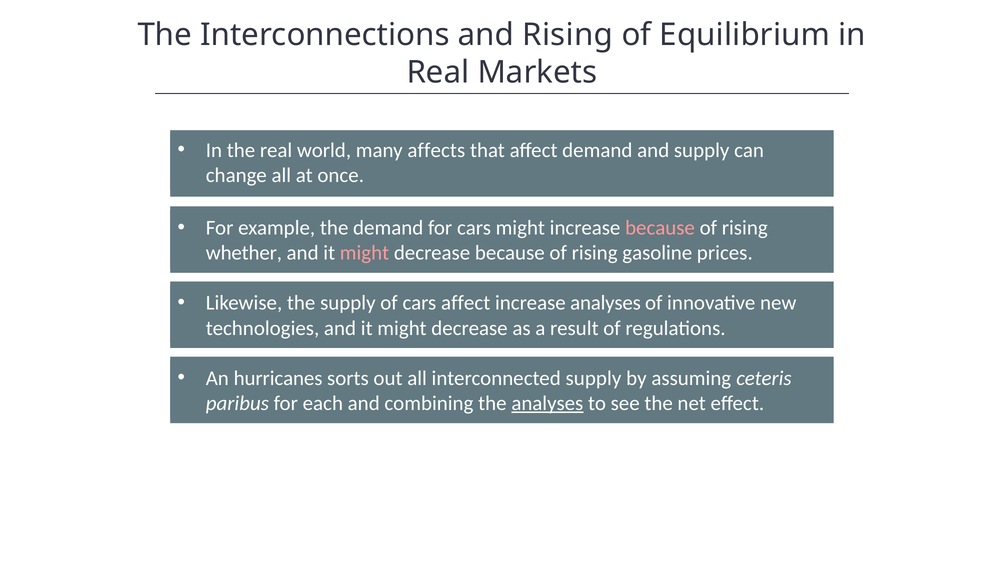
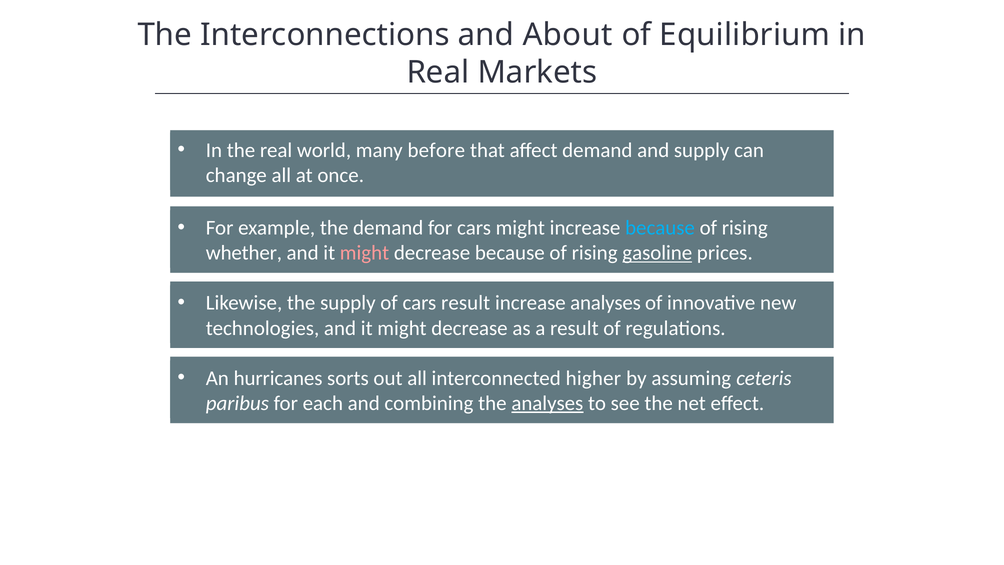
and Rising: Rising -> About
affects: affects -> before
because at (660, 228) colour: pink -> light blue
gasoline underline: none -> present
cars affect: affect -> result
interconnected supply: supply -> higher
